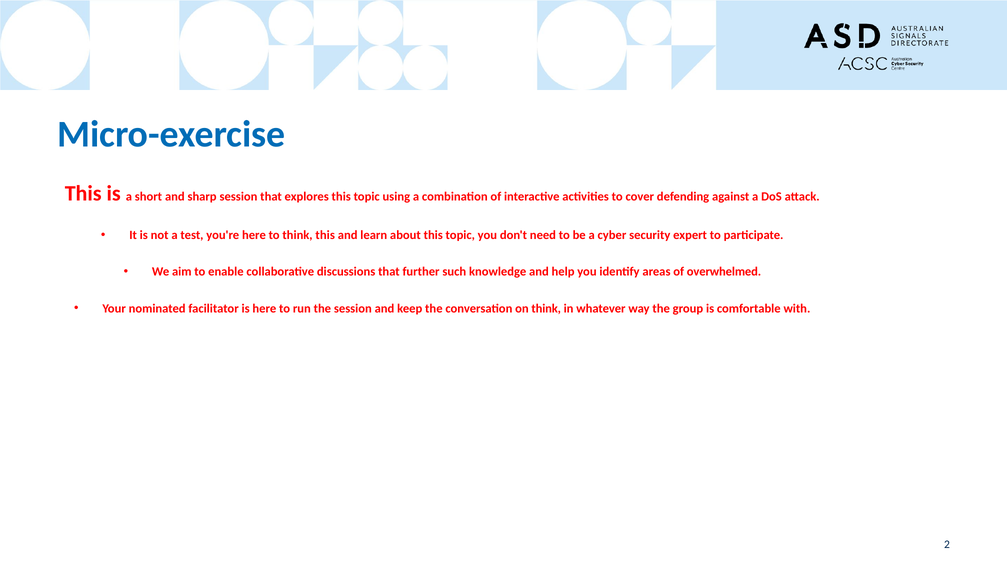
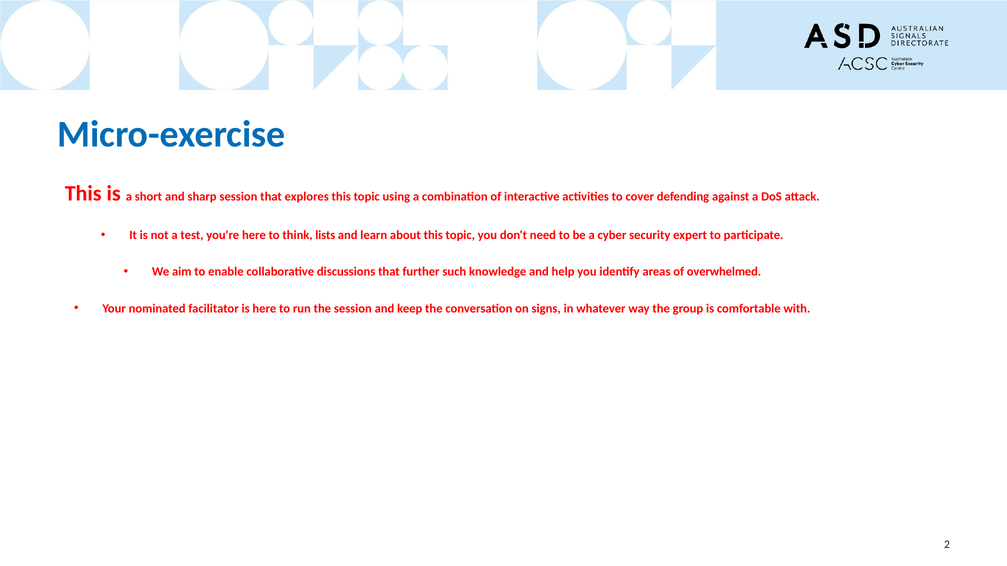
think this: this -> lists
on think: think -> signs
